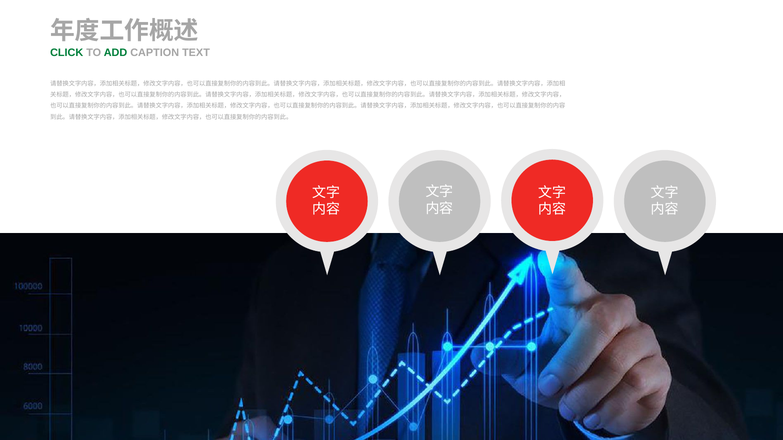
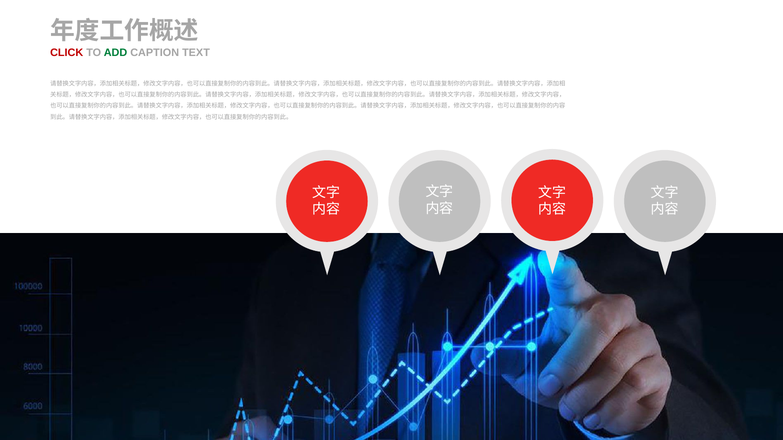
CLICK colour: green -> red
